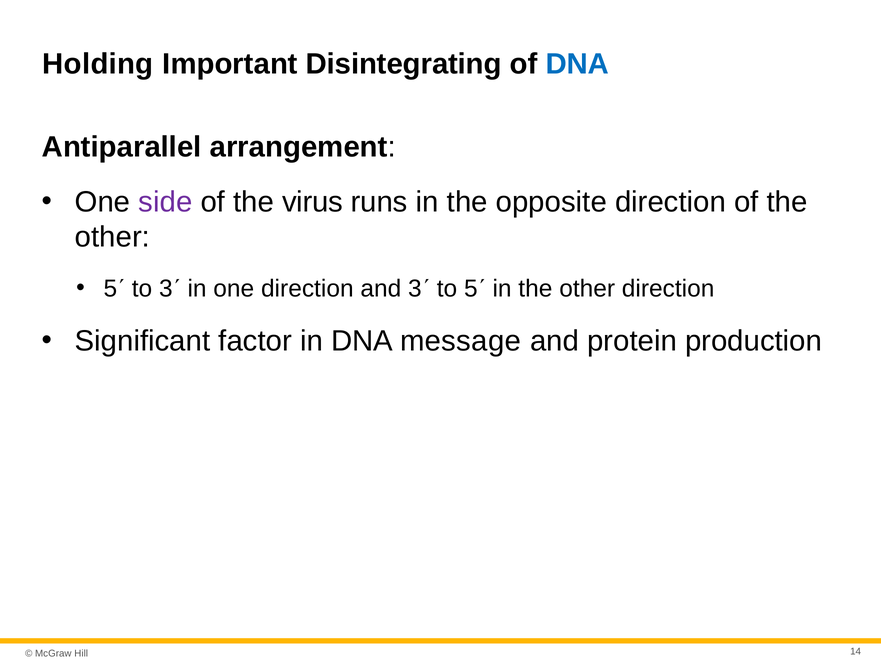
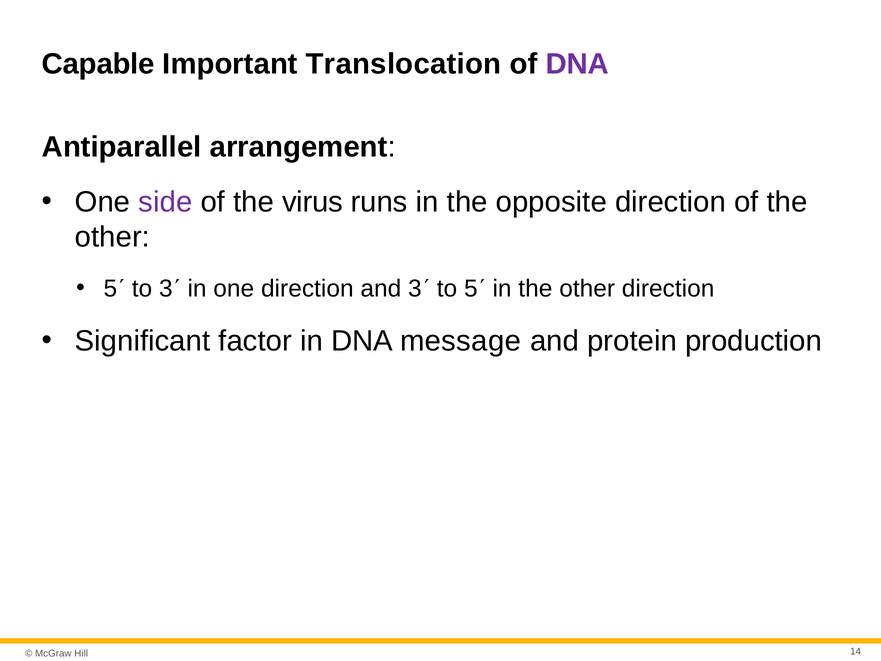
Holding: Holding -> Capable
Disintegrating: Disintegrating -> Translocation
DNA at (577, 64) colour: blue -> purple
